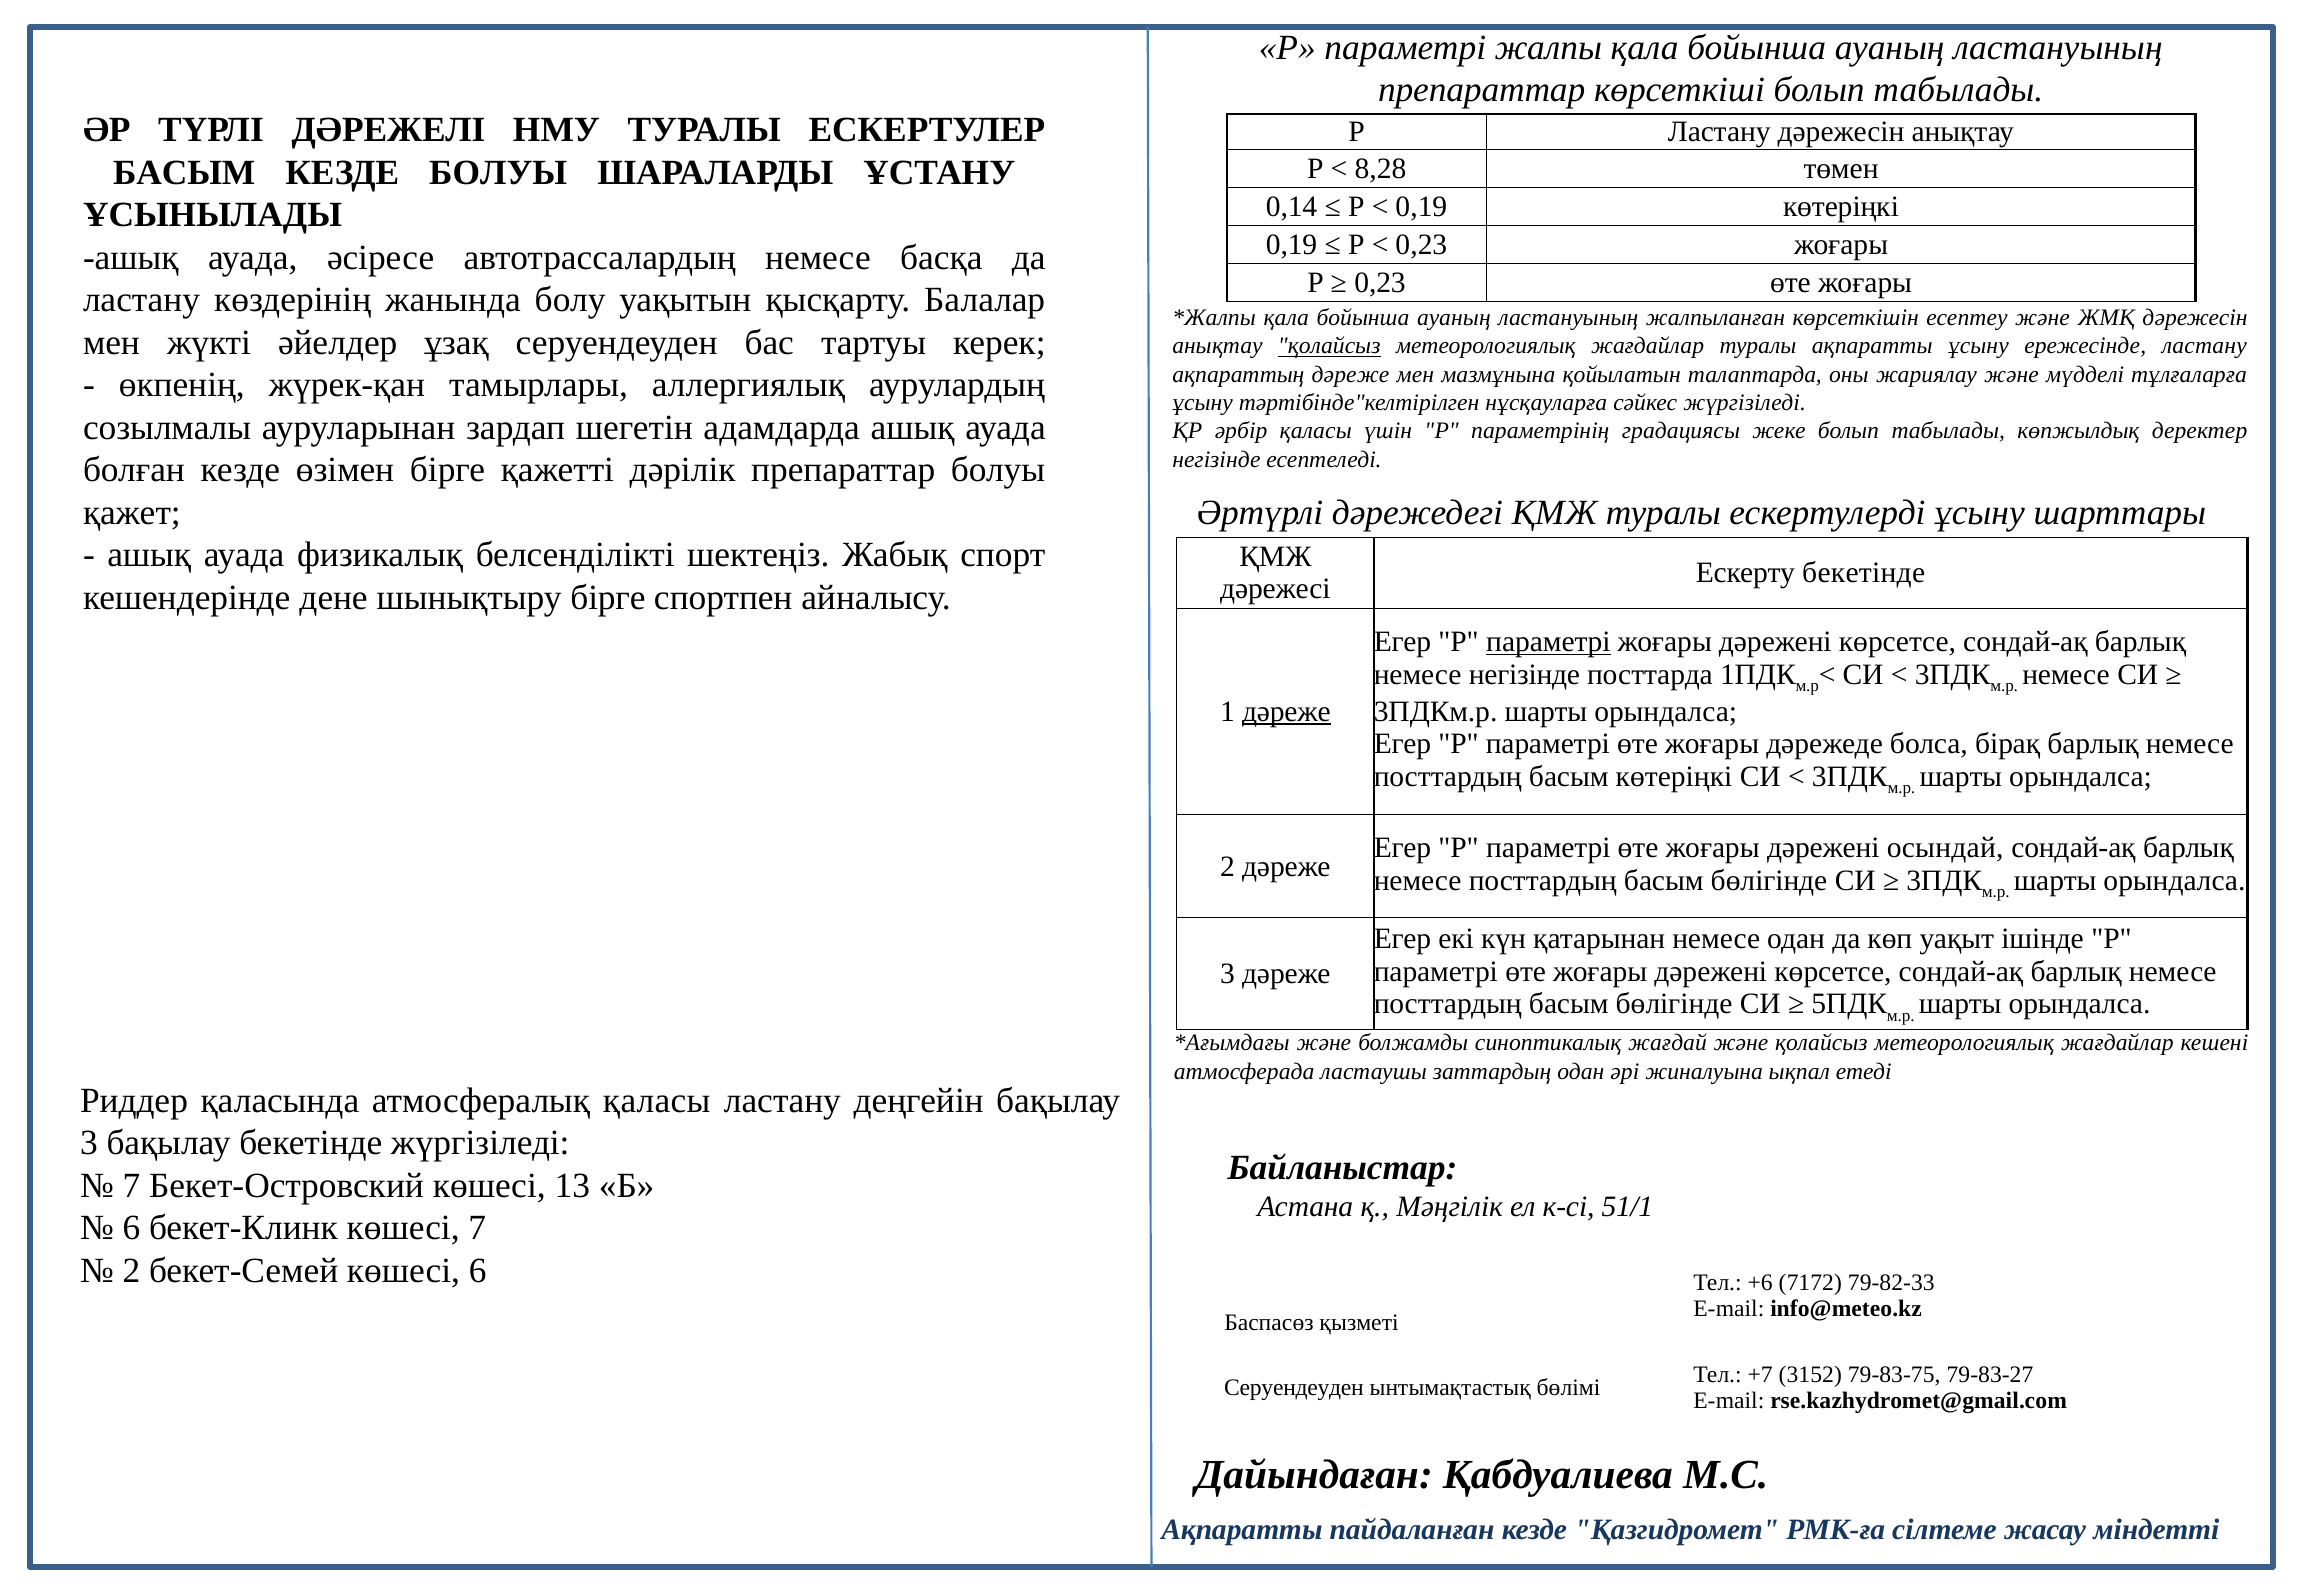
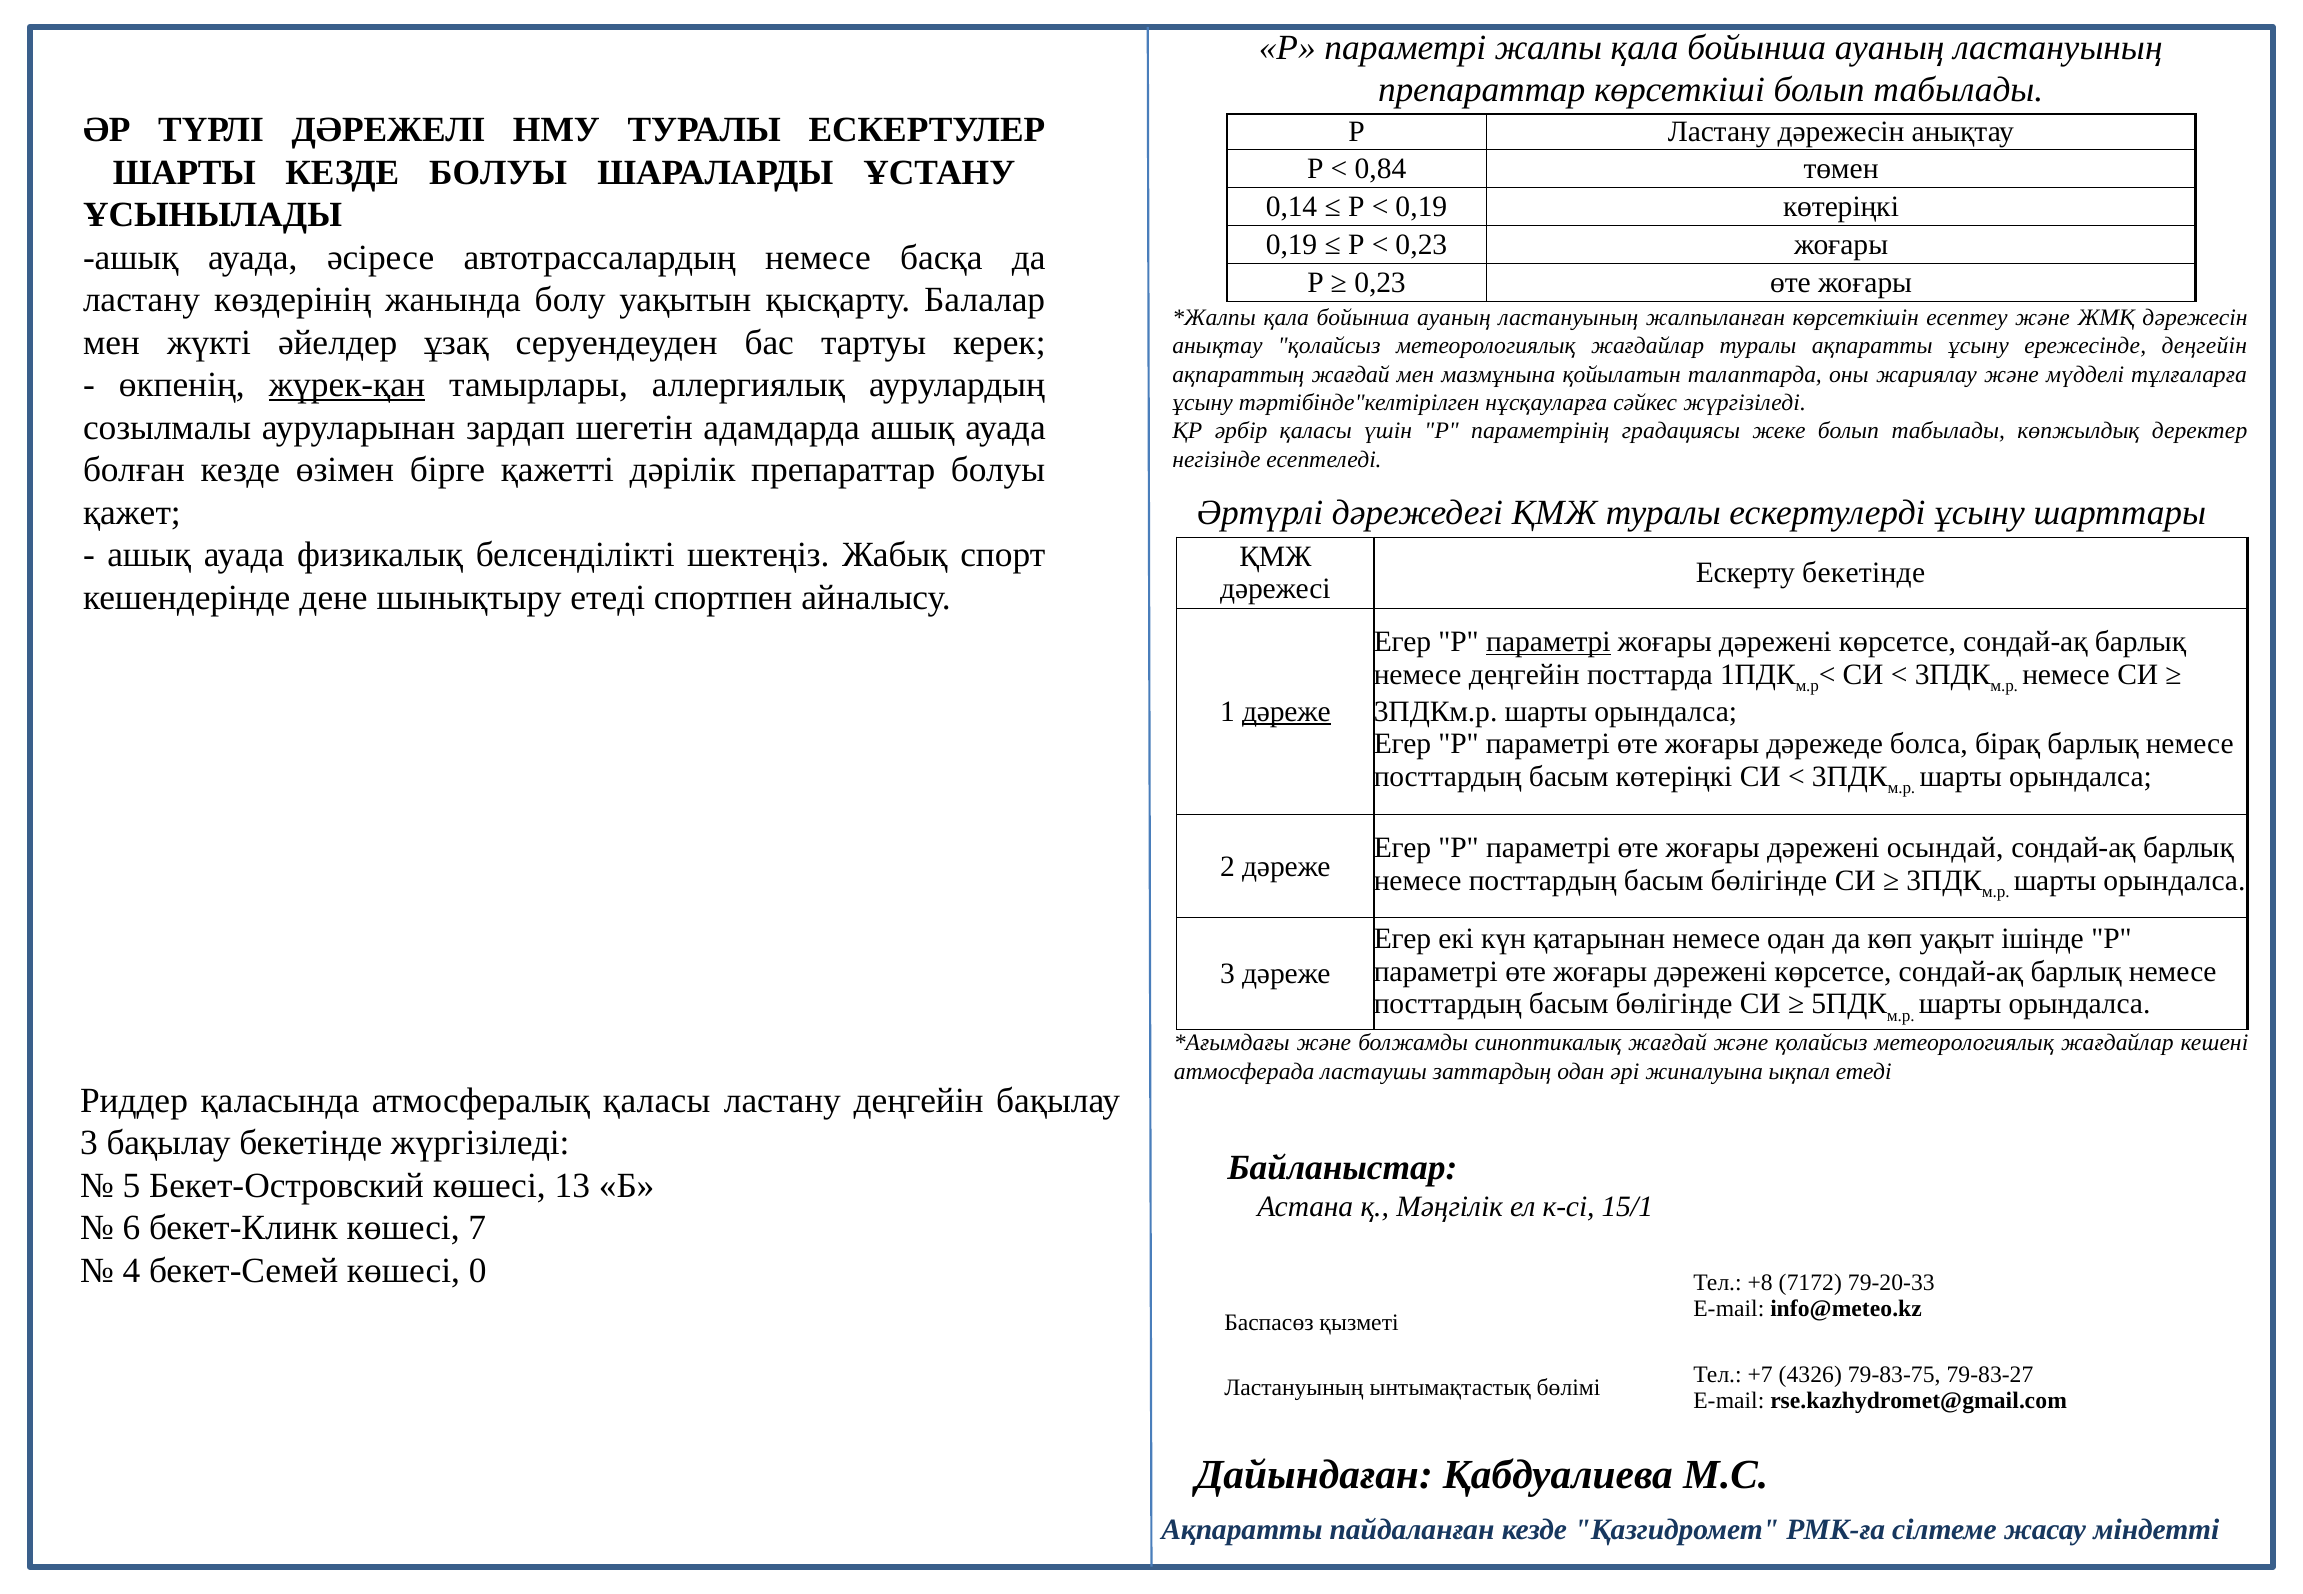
8,28: 8,28 -> 0,84
БАСЫМ at (184, 173): БАСЫМ -> ШАРТЫ
қолайсыз at (1329, 346) underline: present -> none
ережесінде ластану: ластану -> деңгейін
ақпараттың дәреже: дәреже -> жағдай
жүрек-қан underline: none -> present
шынықтыру бірге: бірге -> етеді
немесе негізінде: негізінде -> деңгейін
7 at (131, 1186): 7 -> 5
51/1: 51/1 -> 15/1
2 at (131, 1271): 2 -> 4
көшесі 6: 6 -> 0
+6: +6 -> +8
79-82-33: 79-82-33 -> 79-20-33
3152: 3152 -> 4326
Серуендеуден at (1294, 1388): Серуендеуден -> Ластануының
